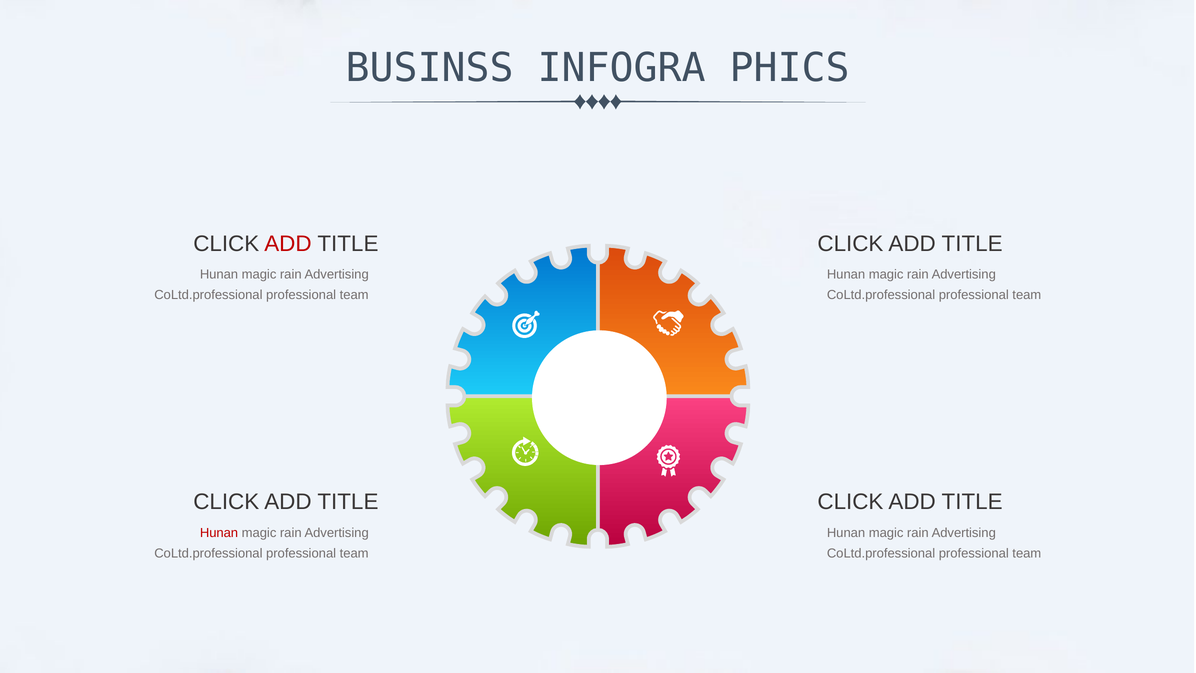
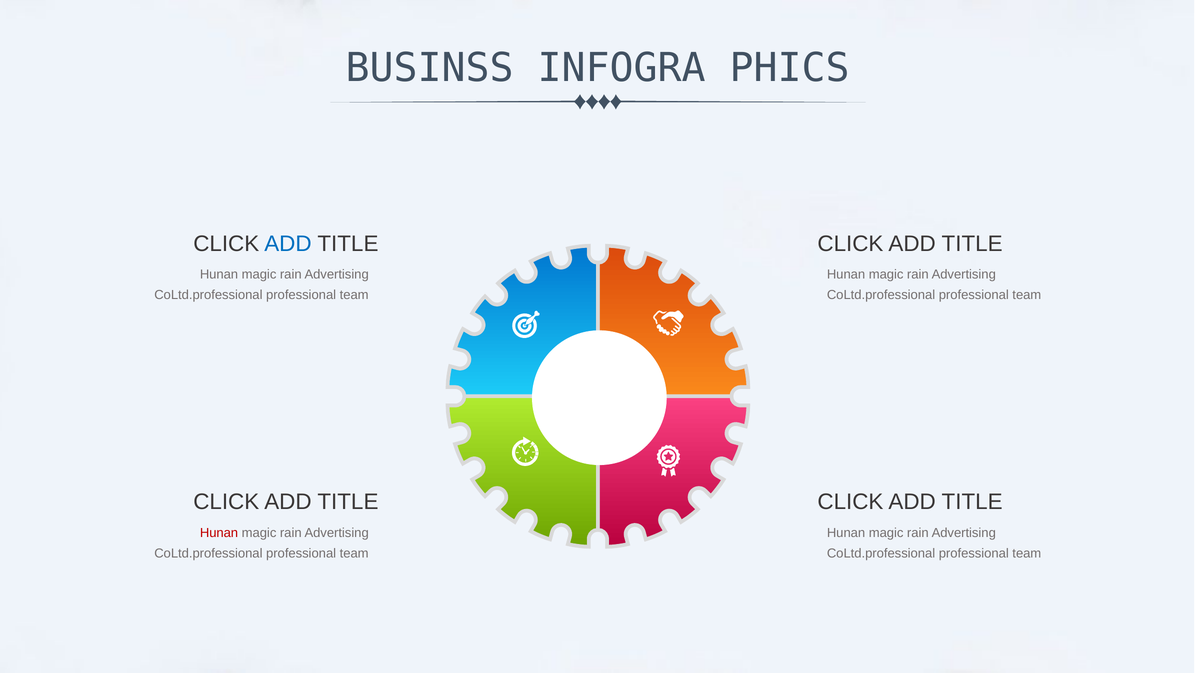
ADD at (288, 244) colour: red -> blue
